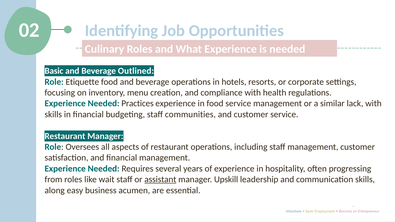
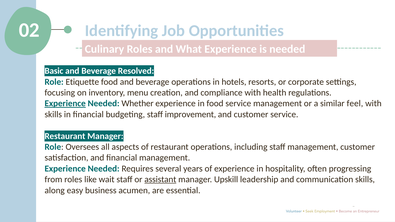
Outlined: Outlined -> Resolved
Experience at (65, 104) underline: none -> present
Practices: Practices -> Whether
lack: lack -> feel
communities: communities -> improvement
